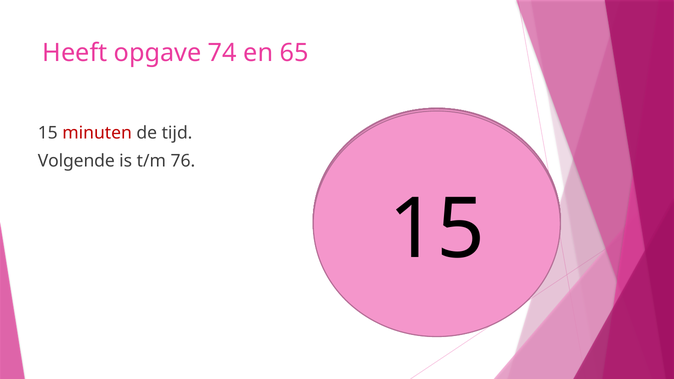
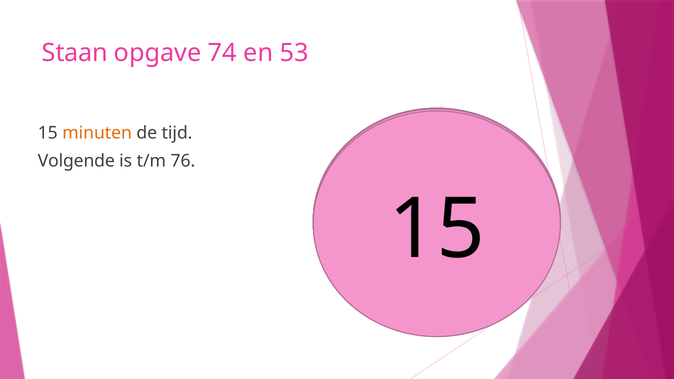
Heeft: Heeft -> Staan
65: 65 -> 53
minuten colour: red -> orange
